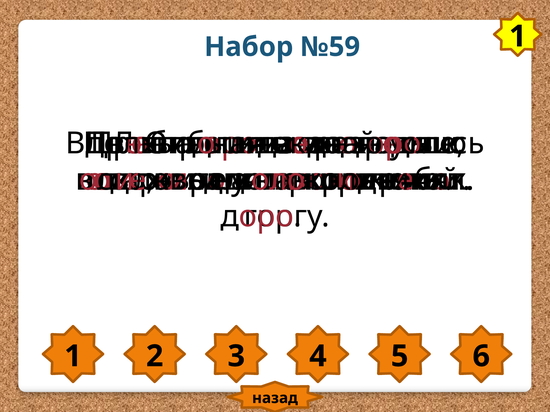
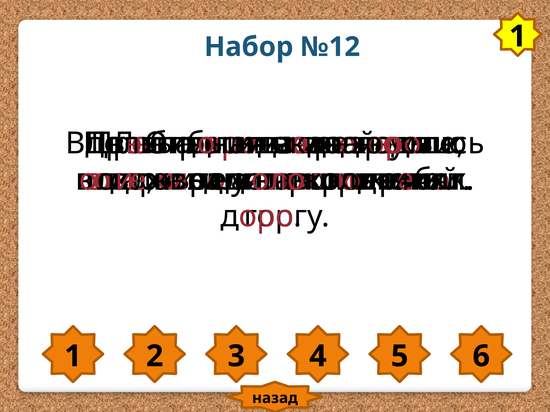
№59: №59 -> №12
